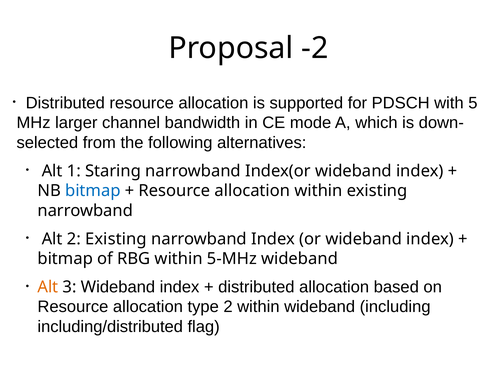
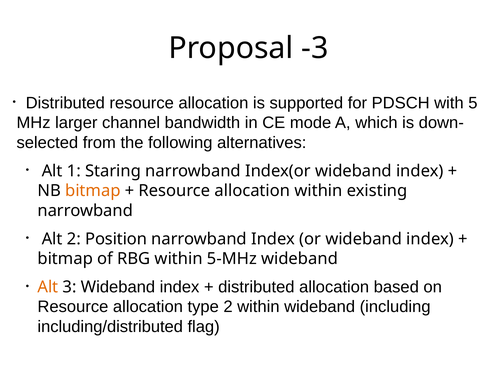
-2: -2 -> -3
bitmap at (93, 191) colour: blue -> orange
2 Existing: Existing -> Position
